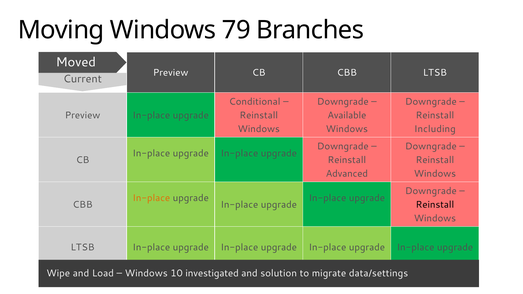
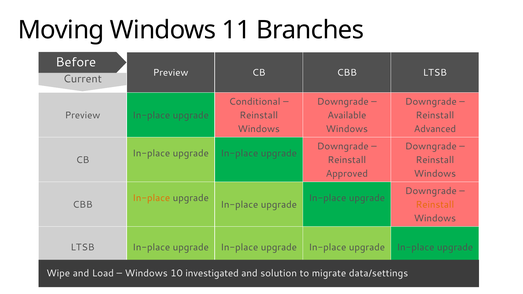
79: 79 -> 11
Moved: Moved -> Before
Including: Including -> Advanced
Advanced: Advanced -> Approved
Reinstall at (435, 205) colour: black -> orange
